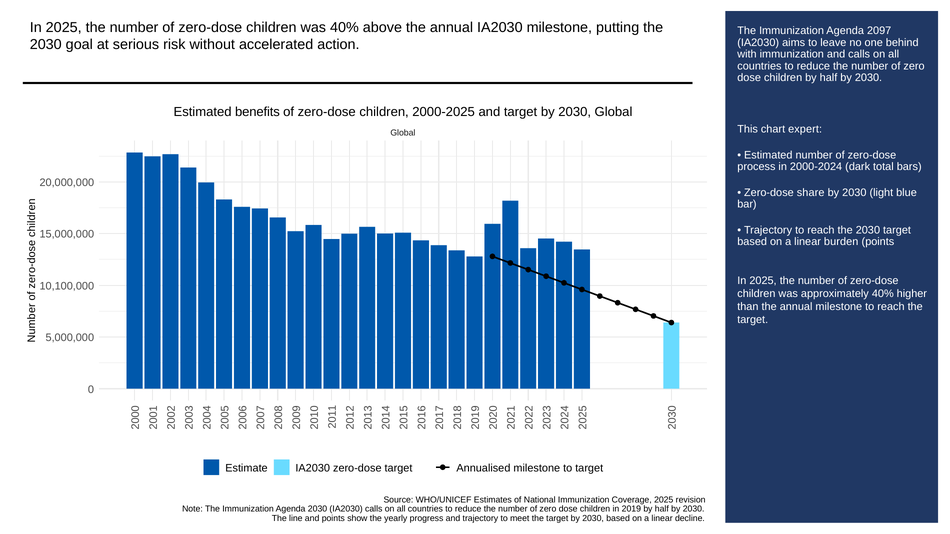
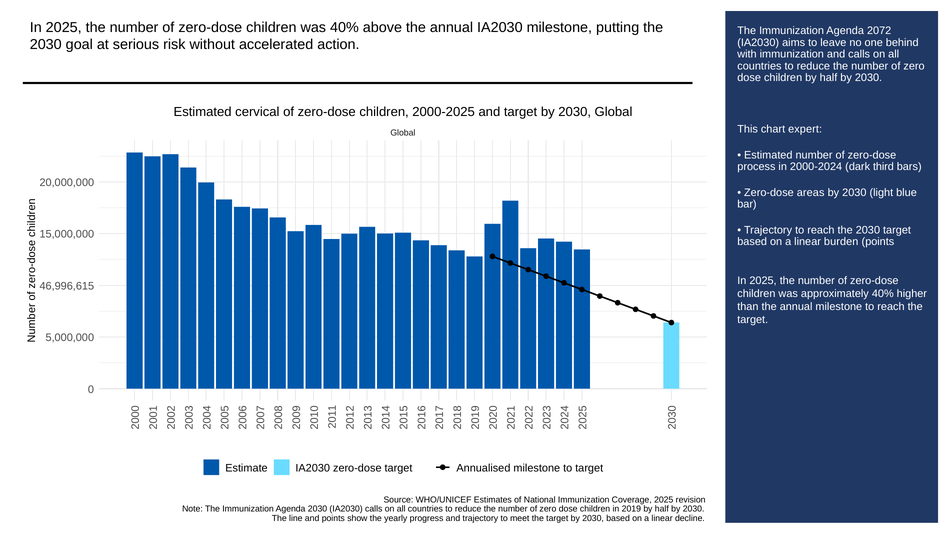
2097: 2097 -> 2072
benefits: benefits -> cervical
total: total -> third
share: share -> areas
10,100,000: 10,100,000 -> 46,996,615
